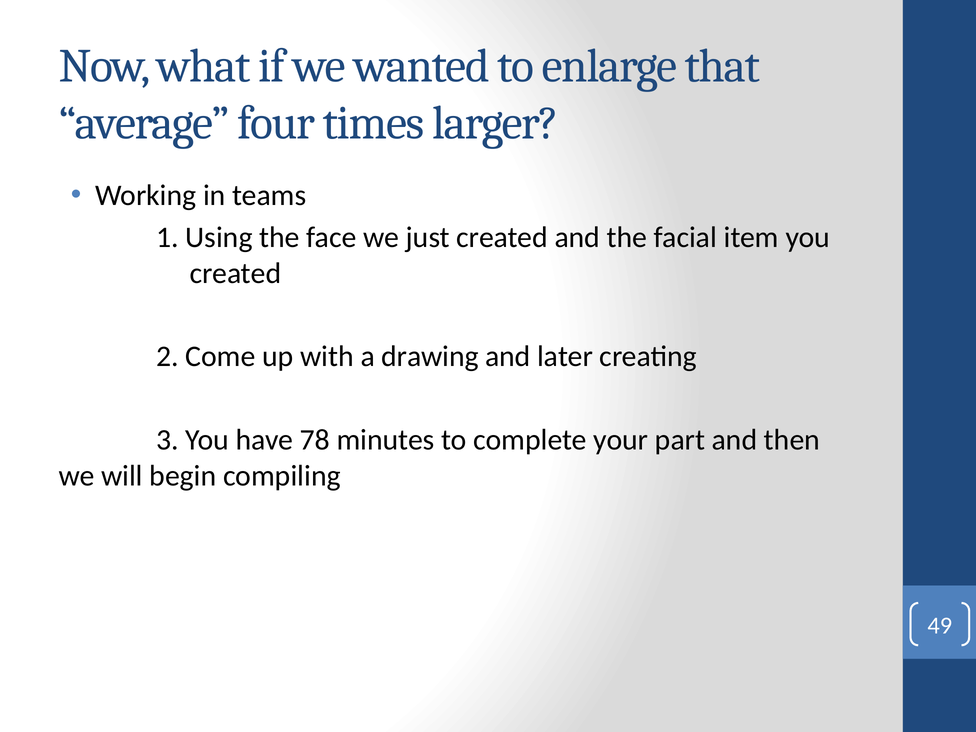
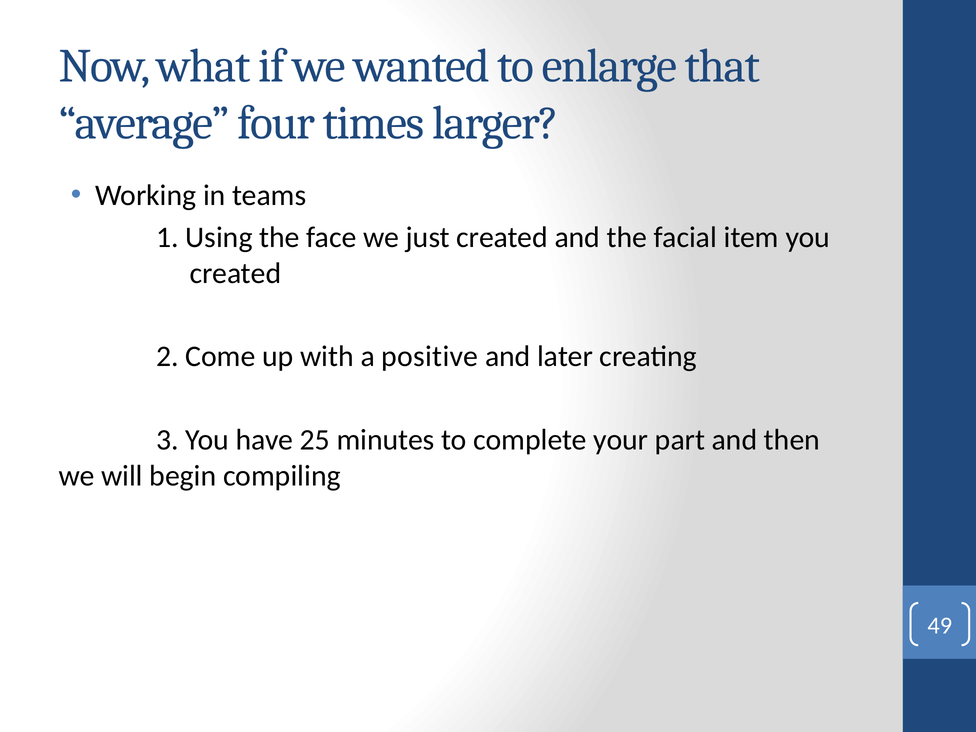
drawing: drawing -> positive
78: 78 -> 25
